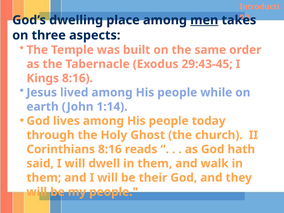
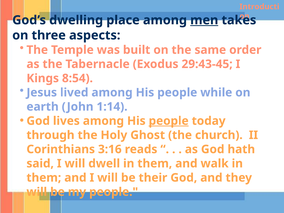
Kings 8:16: 8:16 -> 8:54
people at (169, 121) underline: none -> present
Corinthians 8:16: 8:16 -> 3:16
